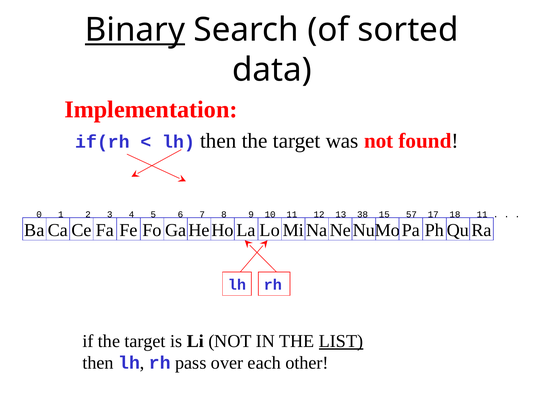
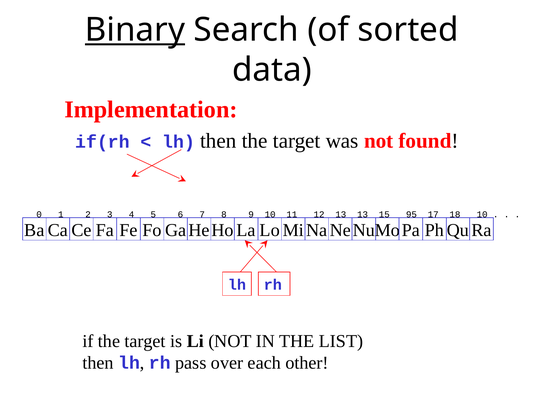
13 38: 38 -> 13
57: 57 -> 95
18 11: 11 -> 10
LIST underline: present -> none
